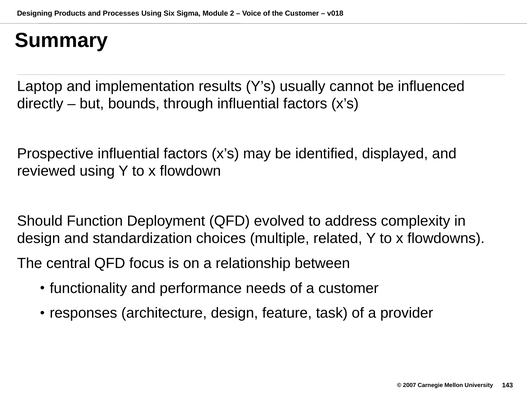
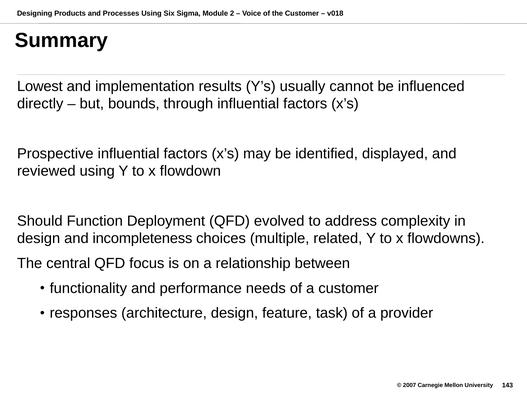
Laptop: Laptop -> Lowest
standardization: standardization -> incompleteness
